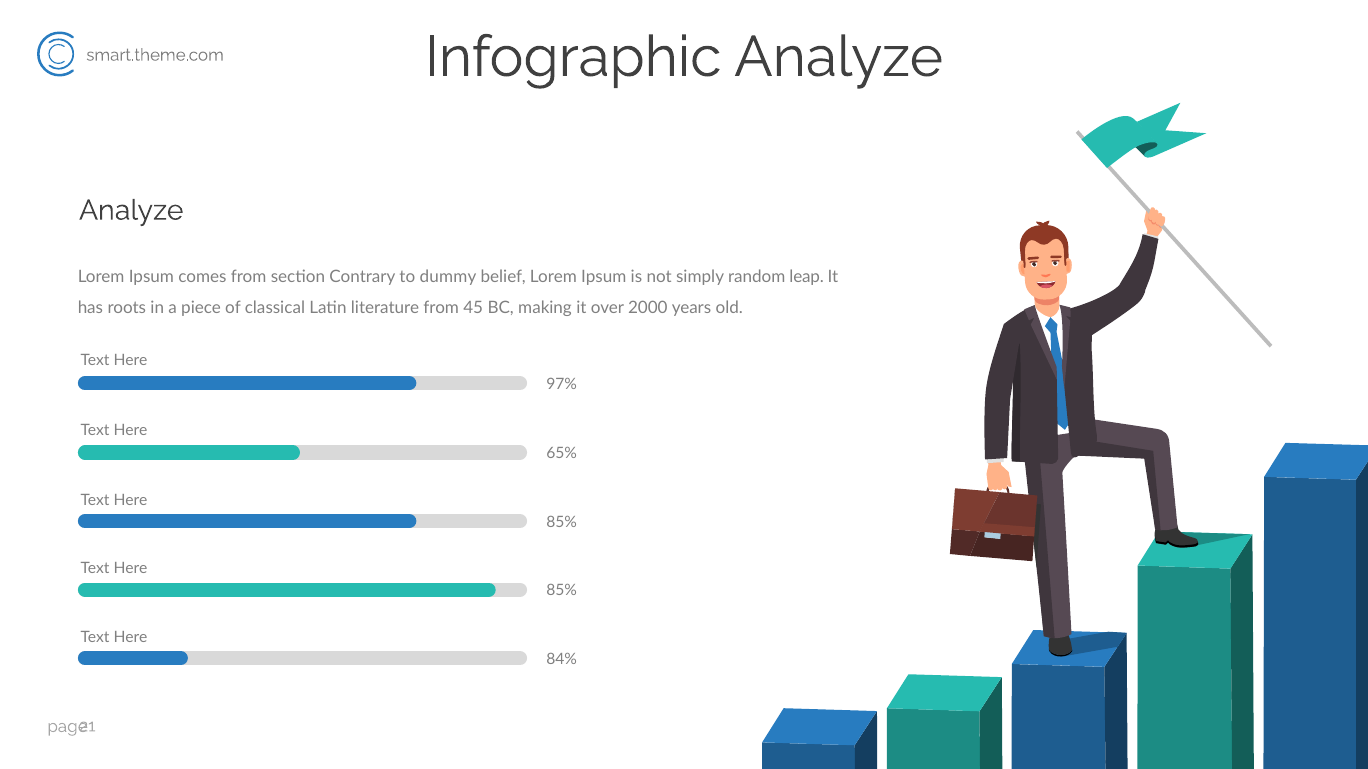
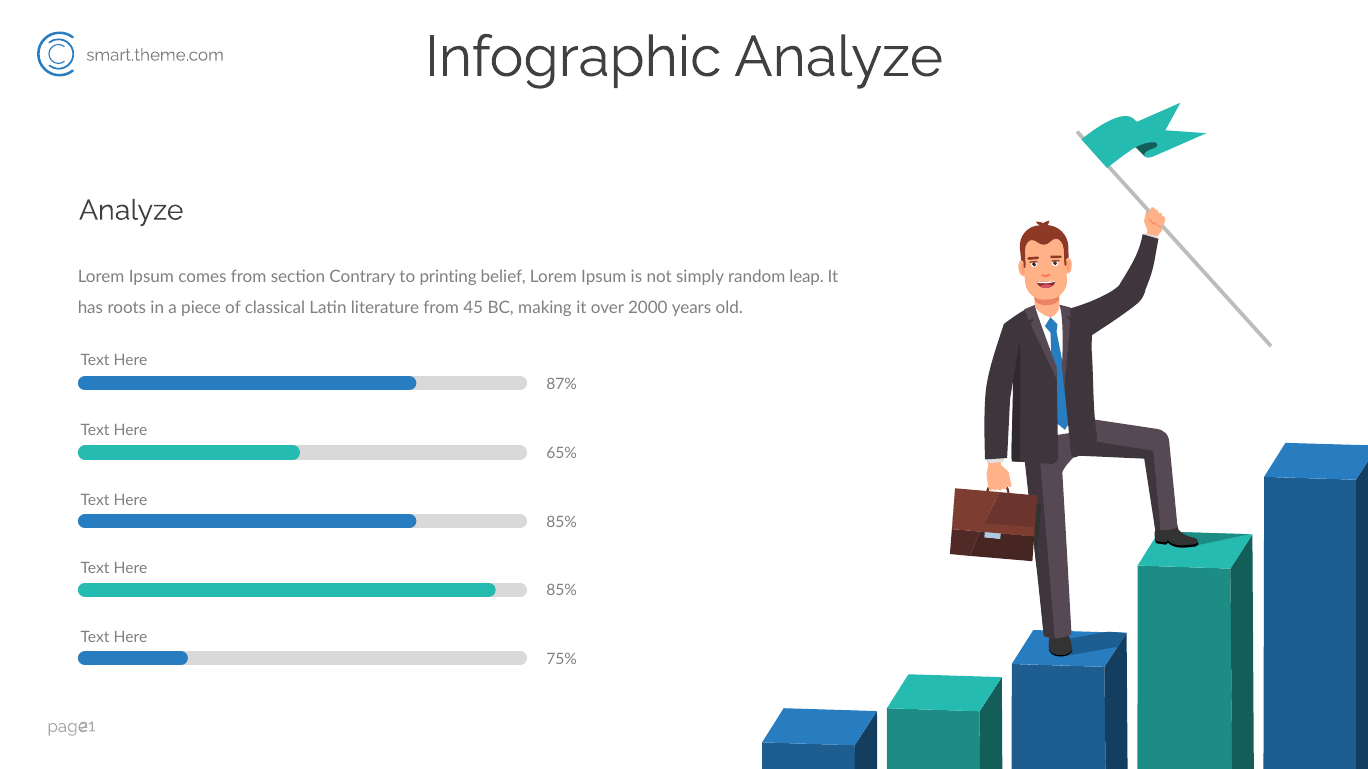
dummy: dummy -> printing
97%: 97% -> 87%
84%: 84% -> 75%
